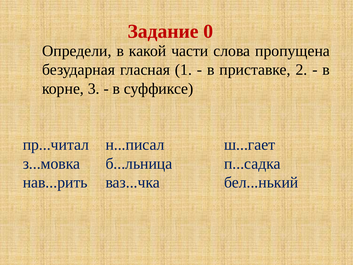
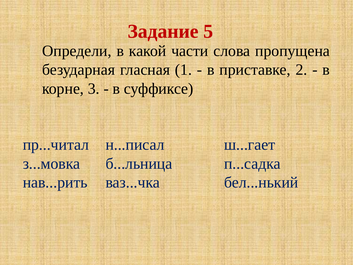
0: 0 -> 5
